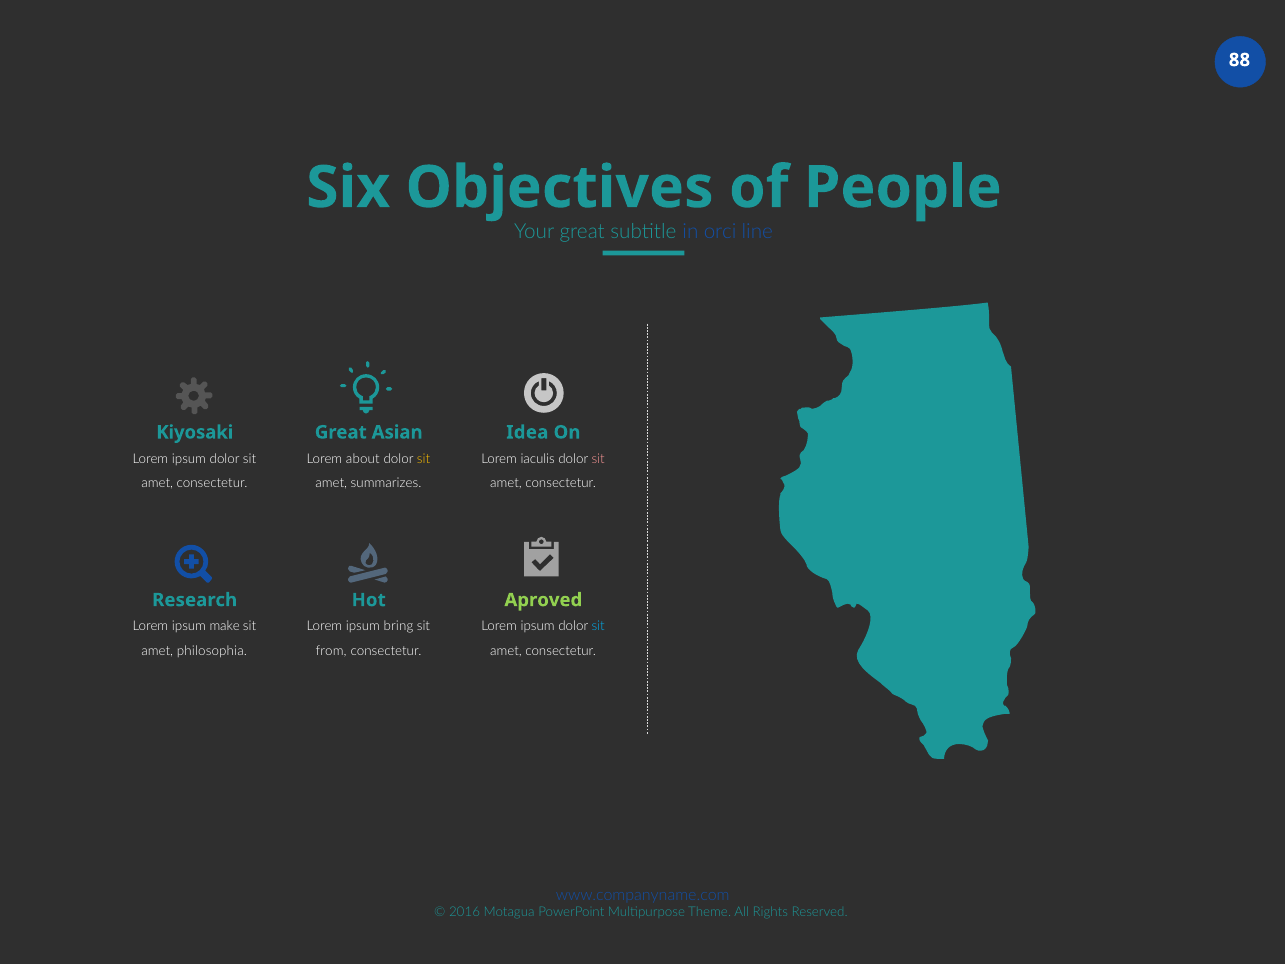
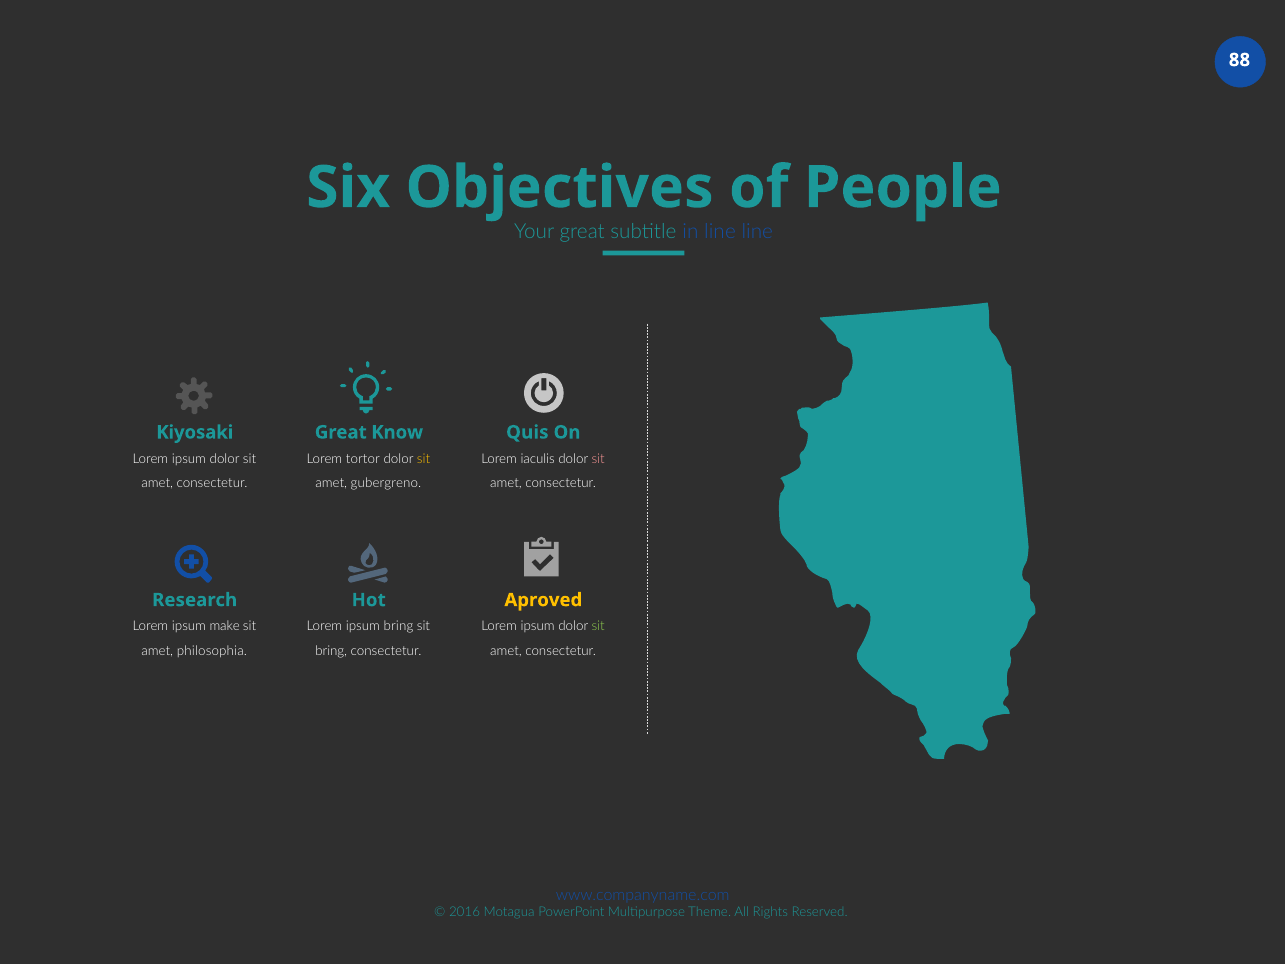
orci at (720, 231): orci -> line
Asian: Asian -> Know
Idea: Idea -> Quis
about: about -> tortor
summarizes: summarizes -> gubergreno
Aproved colour: light green -> yellow
sit at (598, 626) colour: light blue -> light green
from at (331, 650): from -> bring
